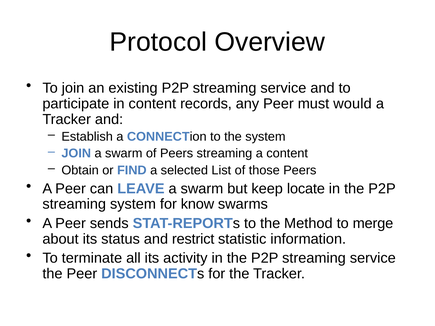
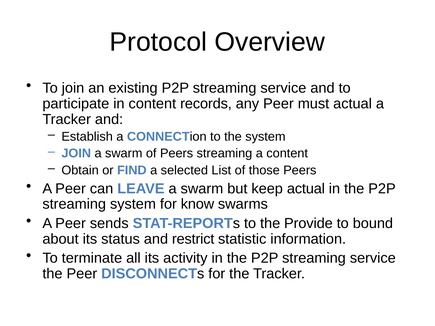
must would: would -> actual
keep locate: locate -> actual
Method: Method -> Provide
merge: merge -> bound
